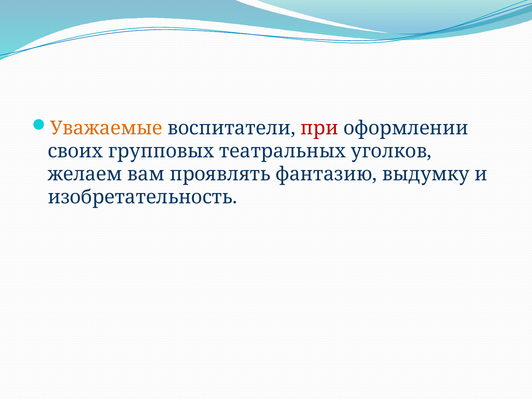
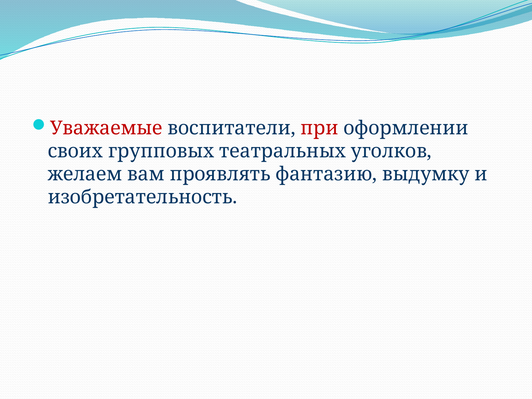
Уважаемые colour: orange -> red
